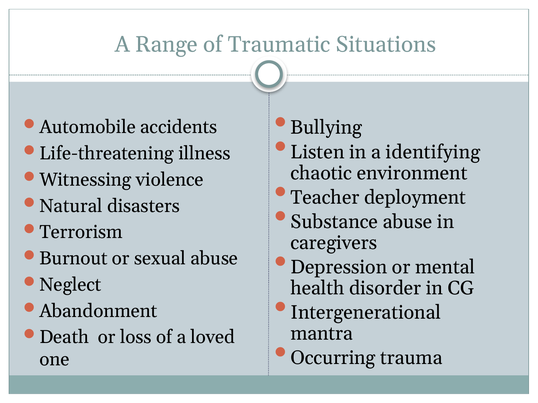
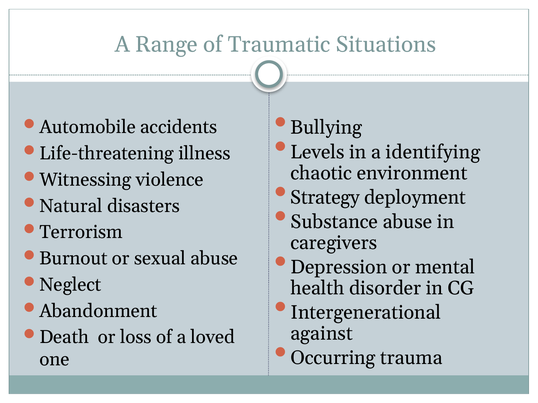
Listen: Listen -> Levels
Teacher: Teacher -> Strategy
mantra: mantra -> against
